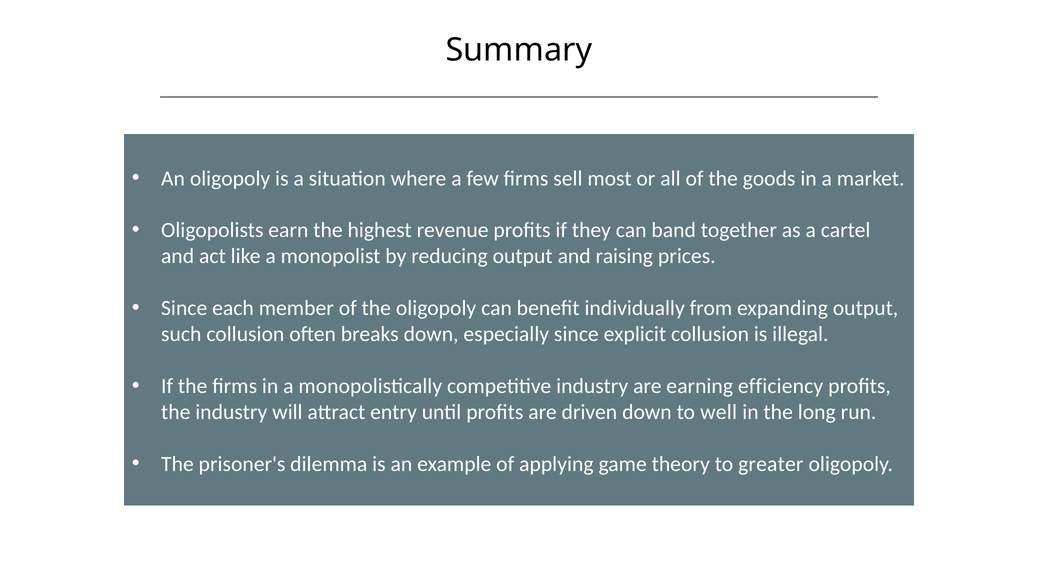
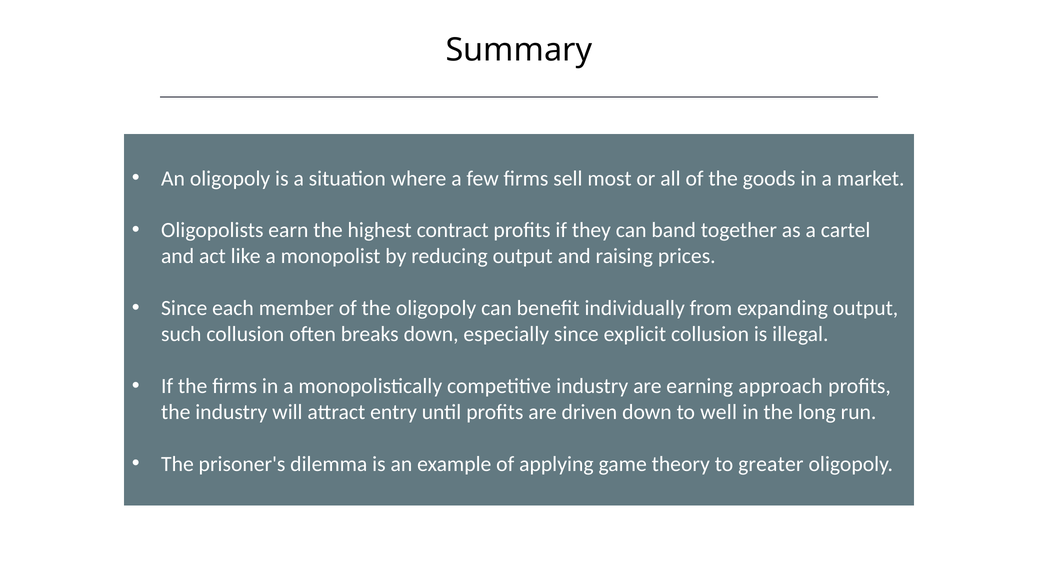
revenue: revenue -> contract
efficiency: efficiency -> approach
